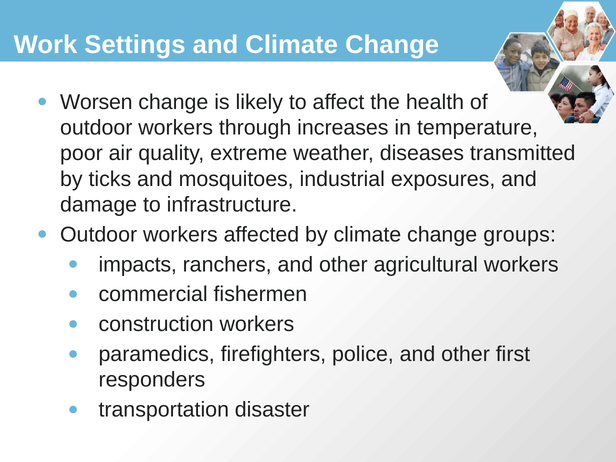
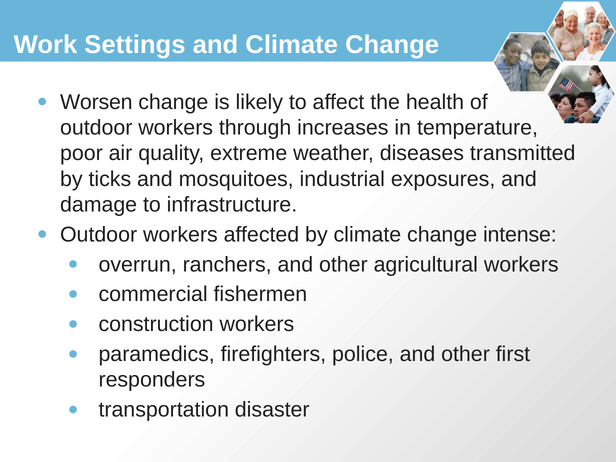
groups: groups -> intense
impacts: impacts -> overrun
